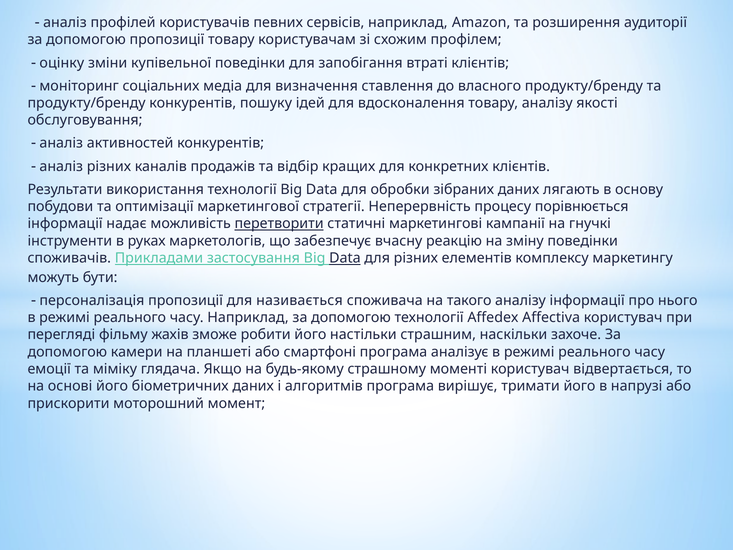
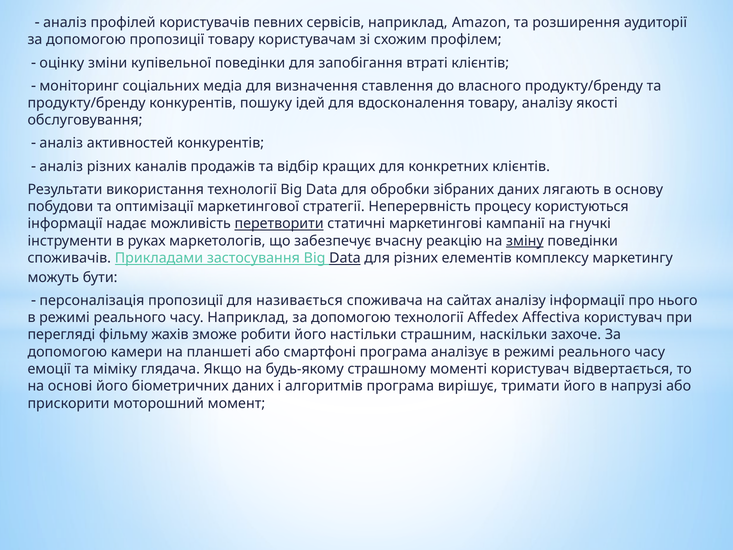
порівнюється: порівнюється -> користуються
зміну underline: none -> present
такого: такого -> сайтах
